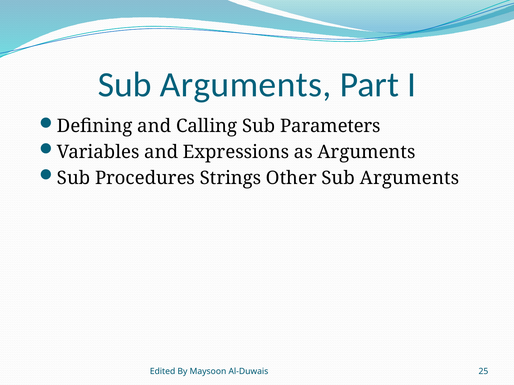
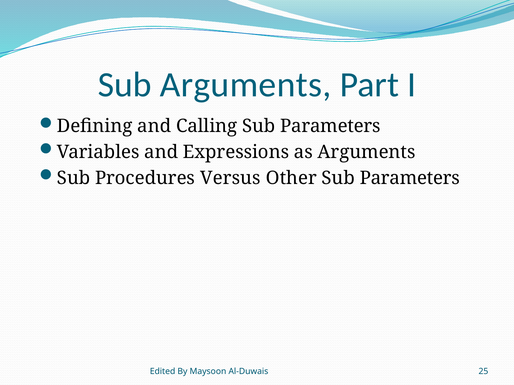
Strings: Strings -> Versus
Other Sub Arguments: Arguments -> Parameters
